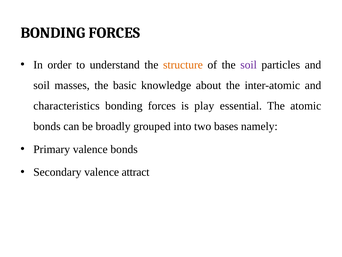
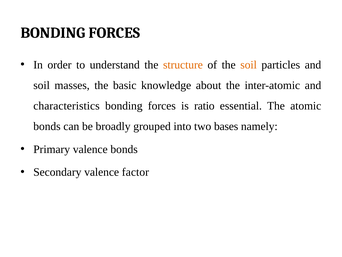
soil at (249, 65) colour: purple -> orange
play: play -> ratio
attract: attract -> factor
